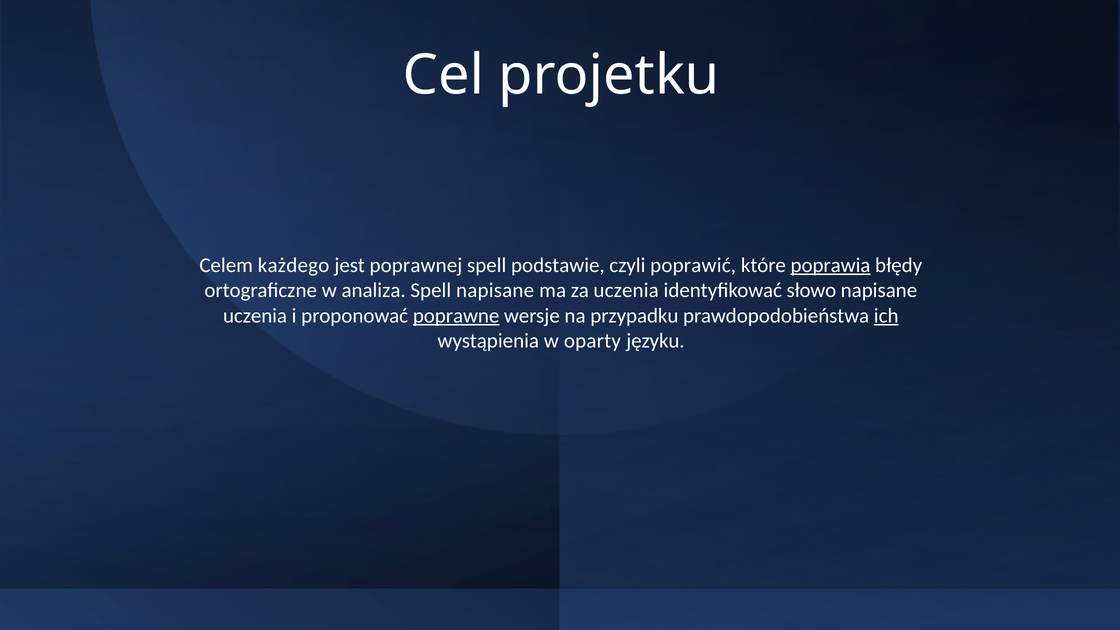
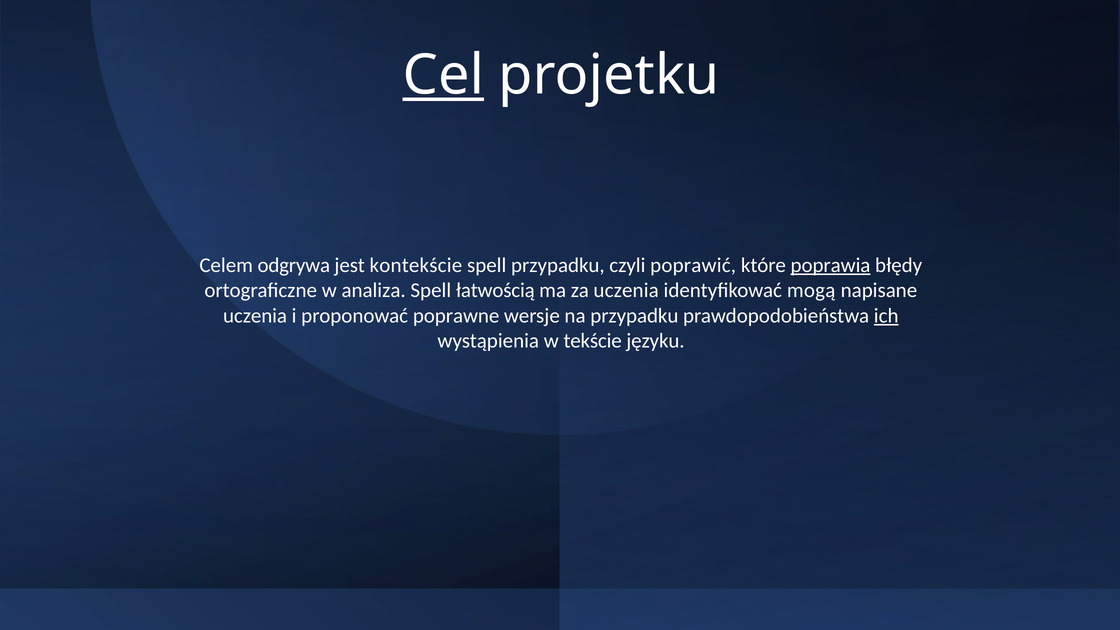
Cel underline: none -> present
każdego: każdego -> odgrywa
poprawnej: poprawnej -> kontekście
spell podstawie: podstawie -> przypadku
Spell napisane: napisane -> łatwością
słowo: słowo -> mogą
poprawne underline: present -> none
oparty: oparty -> tekście
